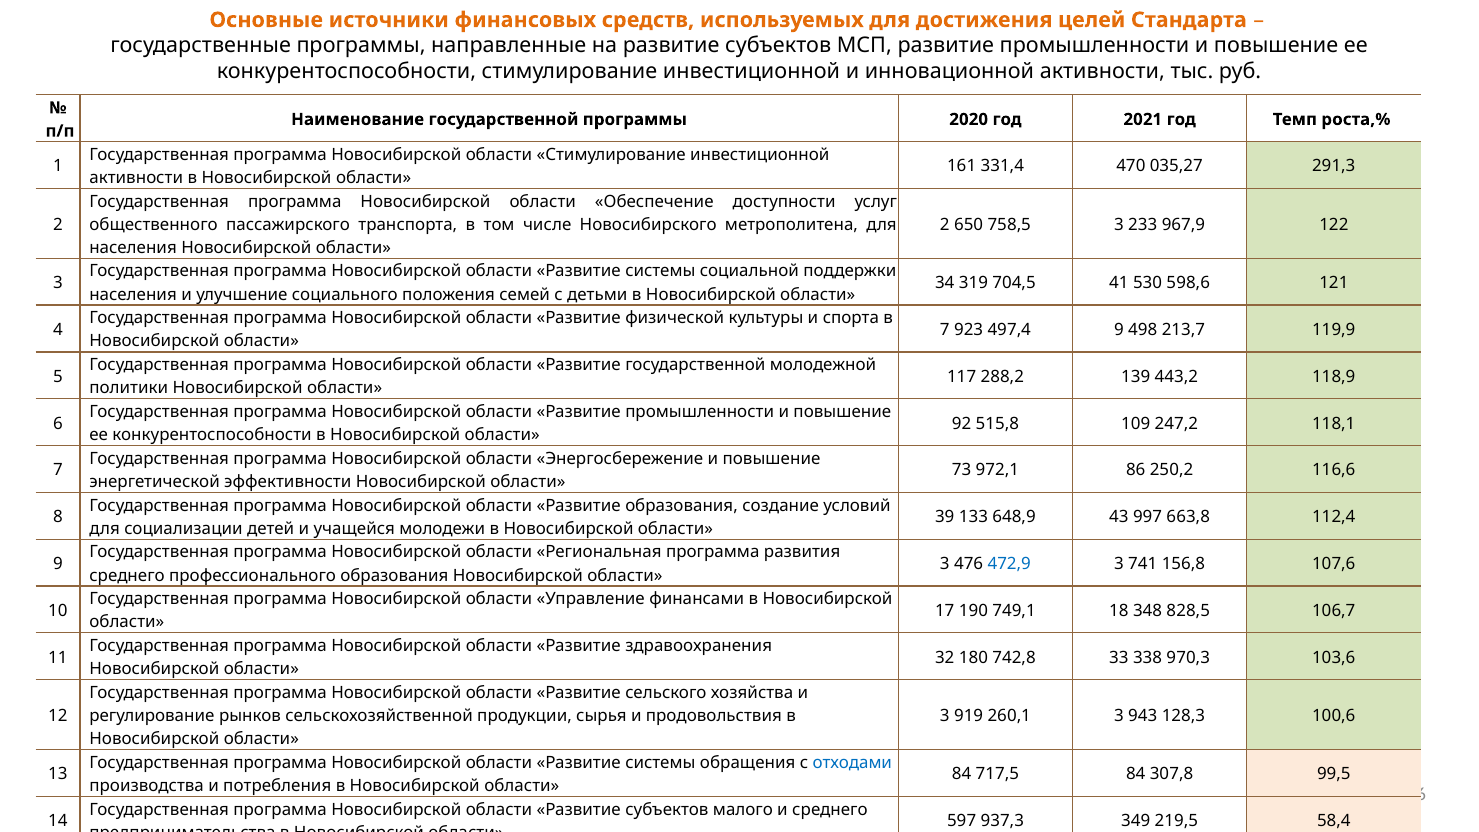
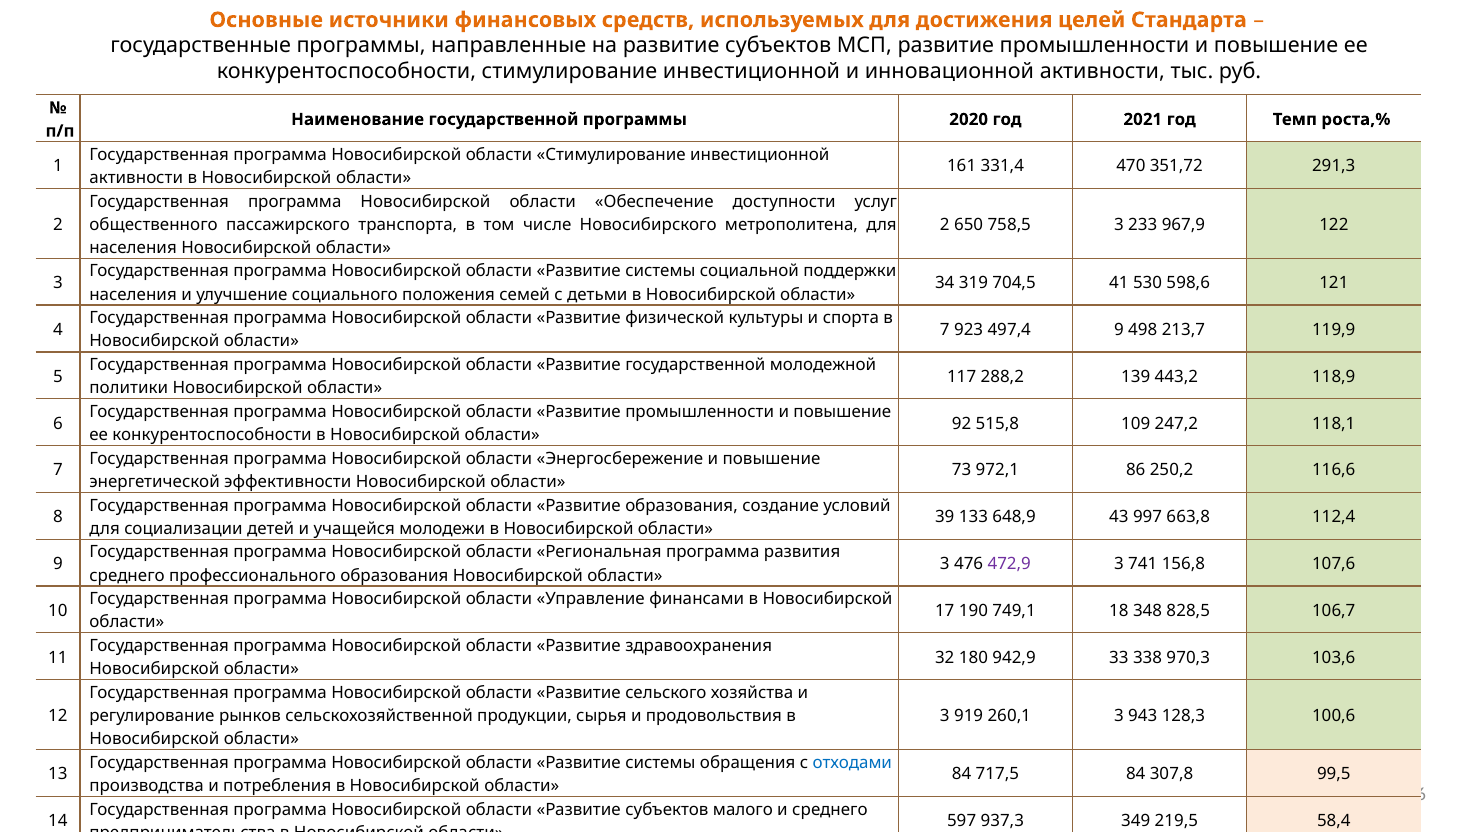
035,27: 035,27 -> 351,72
472,9 colour: blue -> purple
742,8: 742,8 -> 942,9
